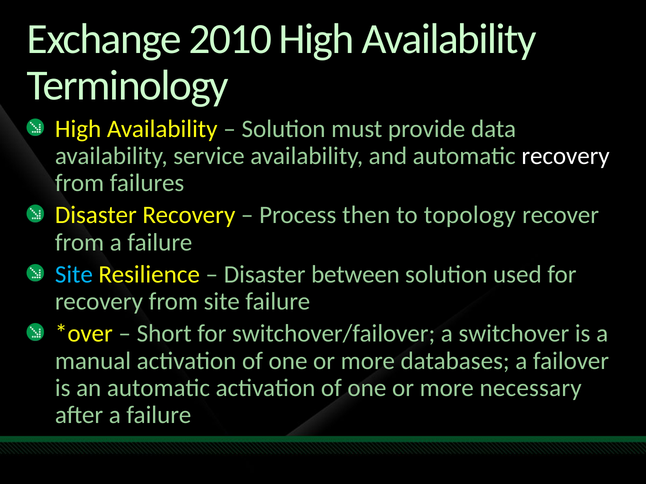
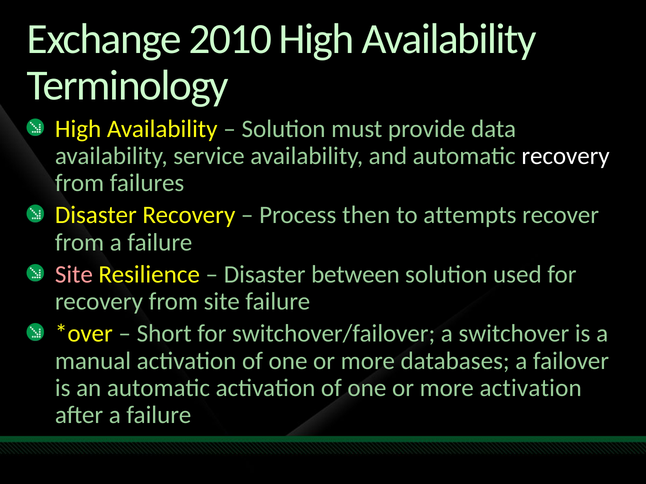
topology: topology -> attempts
Site at (74, 275) colour: light blue -> pink
more necessary: necessary -> activation
